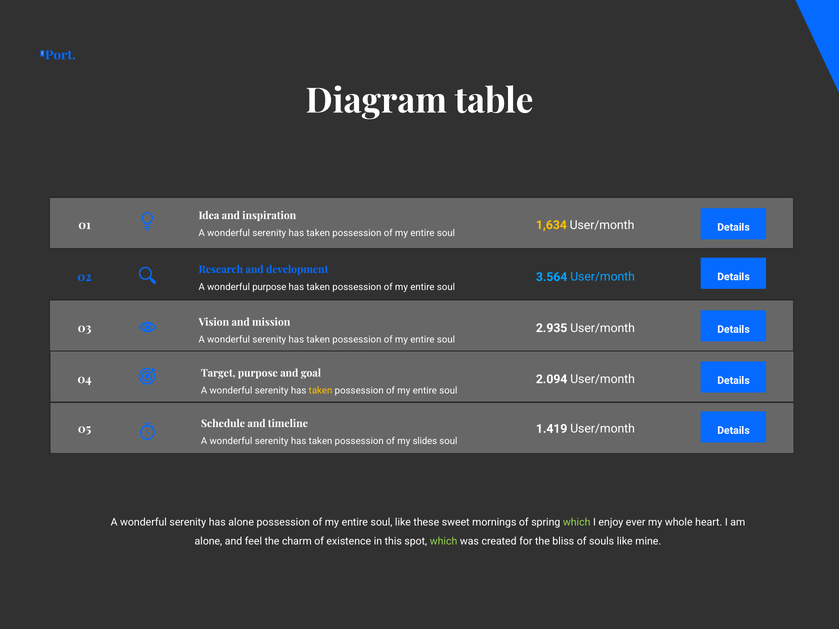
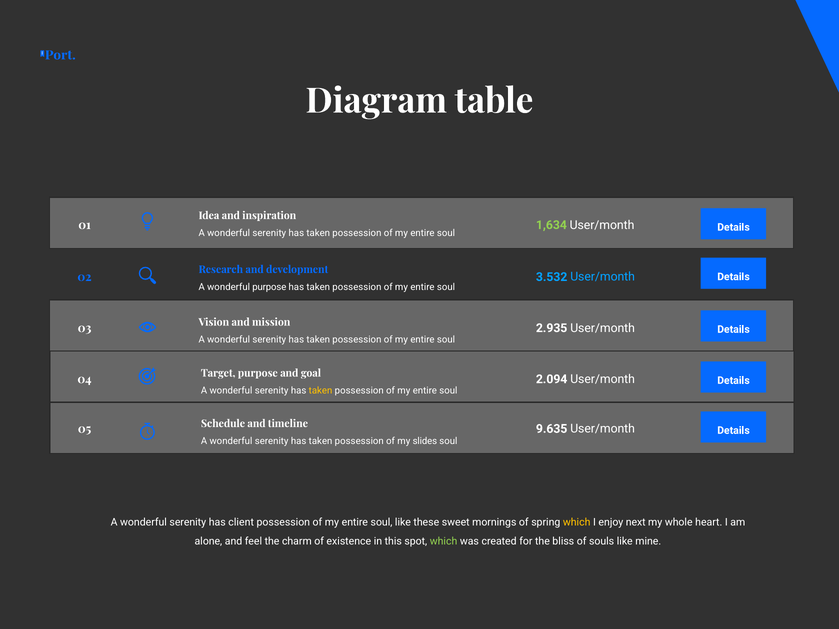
1,634 colour: yellow -> light green
3.564: 3.564 -> 3.532
1.419: 1.419 -> 9.635
has alone: alone -> client
which at (577, 522) colour: light green -> yellow
ever: ever -> next
